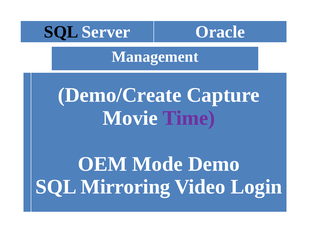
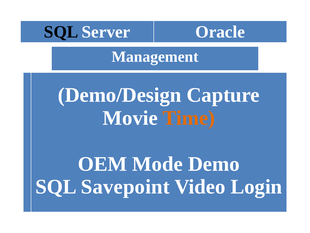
Demo/Create: Demo/Create -> Demo/Design
Time colour: purple -> orange
Mirroring: Mirroring -> Savepoint
